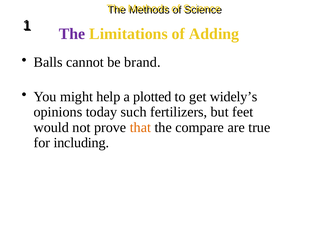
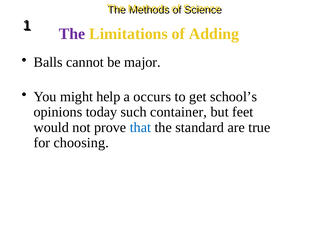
brand: brand -> major
plotted: plotted -> occurs
widely’s: widely’s -> school’s
fertilizers: fertilizers -> container
that colour: orange -> blue
compare: compare -> standard
including: including -> choosing
